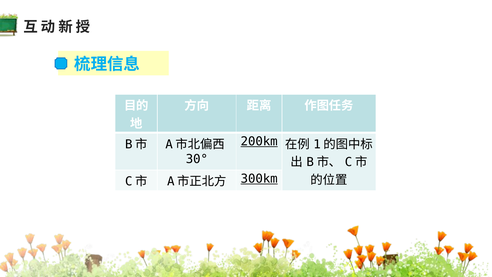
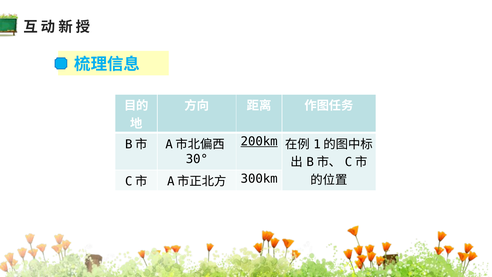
300km underline: present -> none
